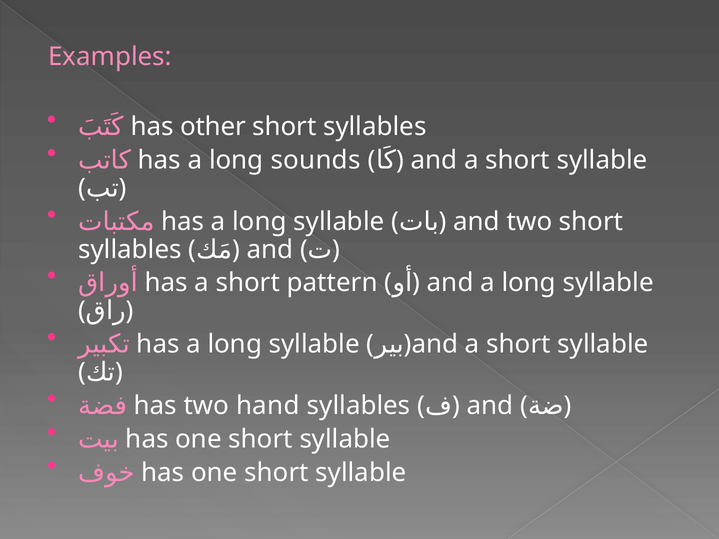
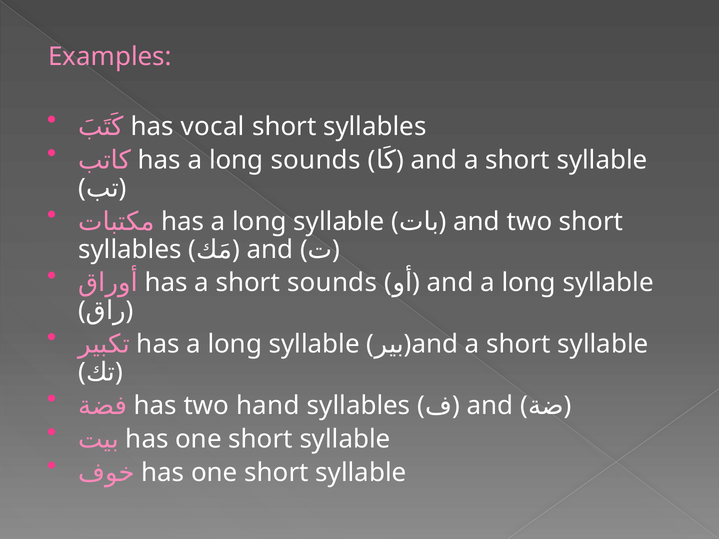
other: other -> vocal
short pattern: pattern -> sounds
